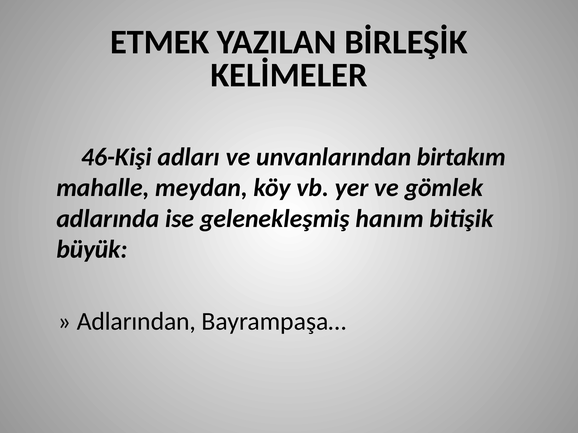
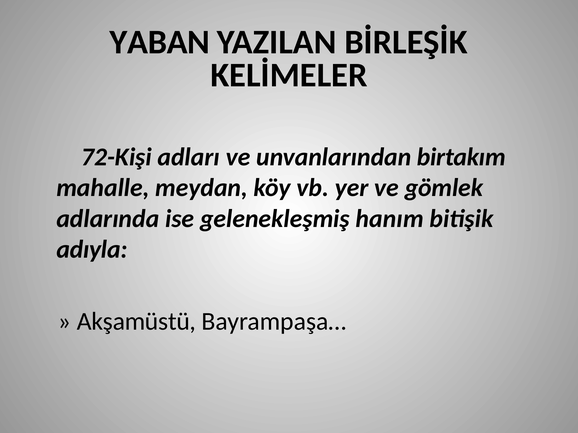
ETMEK: ETMEK -> YABAN
46-Kişi: 46-Kişi -> 72-Kişi
büyük: büyük -> adıyla
Adlarından: Adlarından -> Akşamüstü
